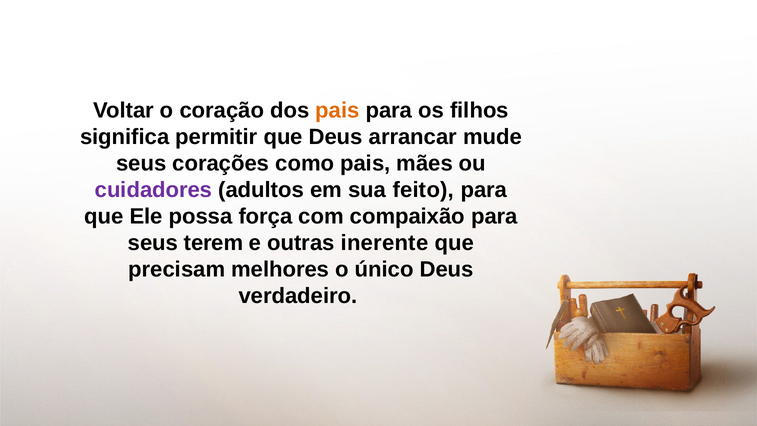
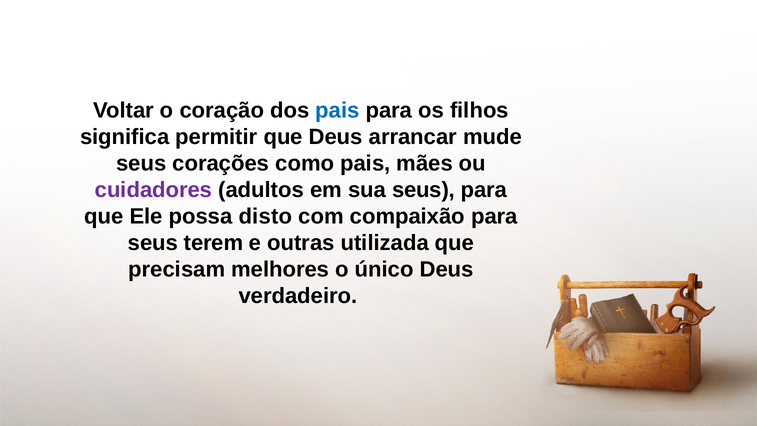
pais at (337, 110) colour: orange -> blue
sua feito: feito -> seus
força: força -> disto
inerente: inerente -> utilizada
